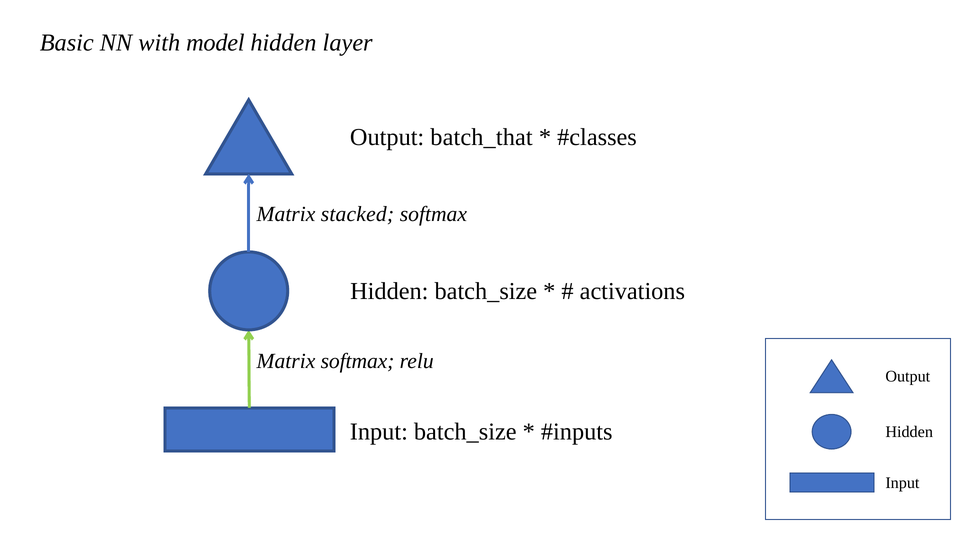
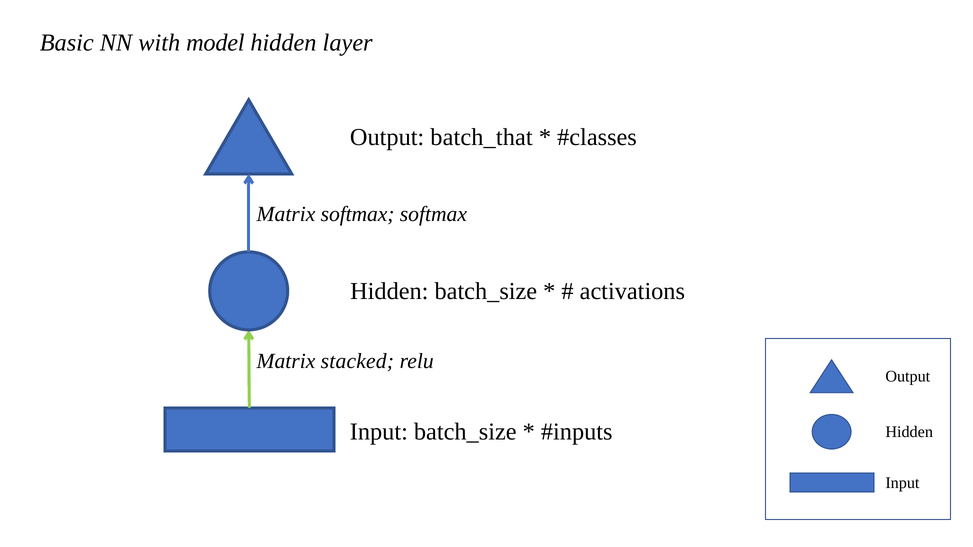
Matrix stacked: stacked -> softmax
Matrix softmax: softmax -> stacked
